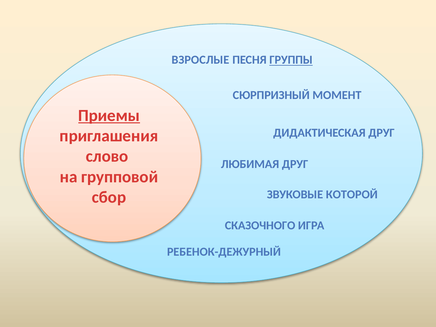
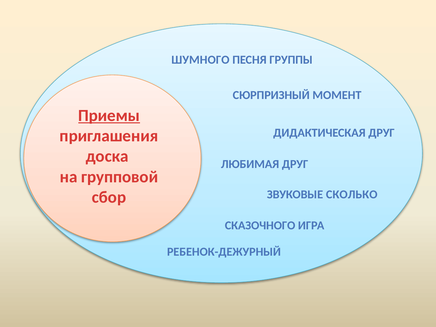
ВЗРОСЛЫЕ: ВЗРОСЛЫЕ -> ШУМНОГО
ГРУППЫ underline: present -> none
слово: слово -> доска
КОТОРОЙ: КОТОРОЙ -> СКОЛЬКО
